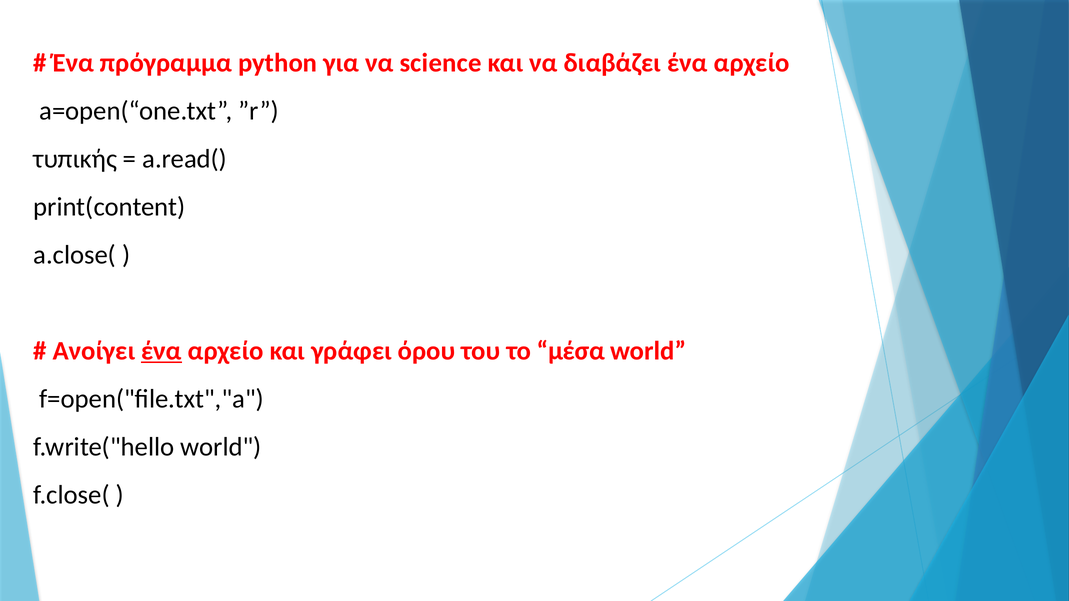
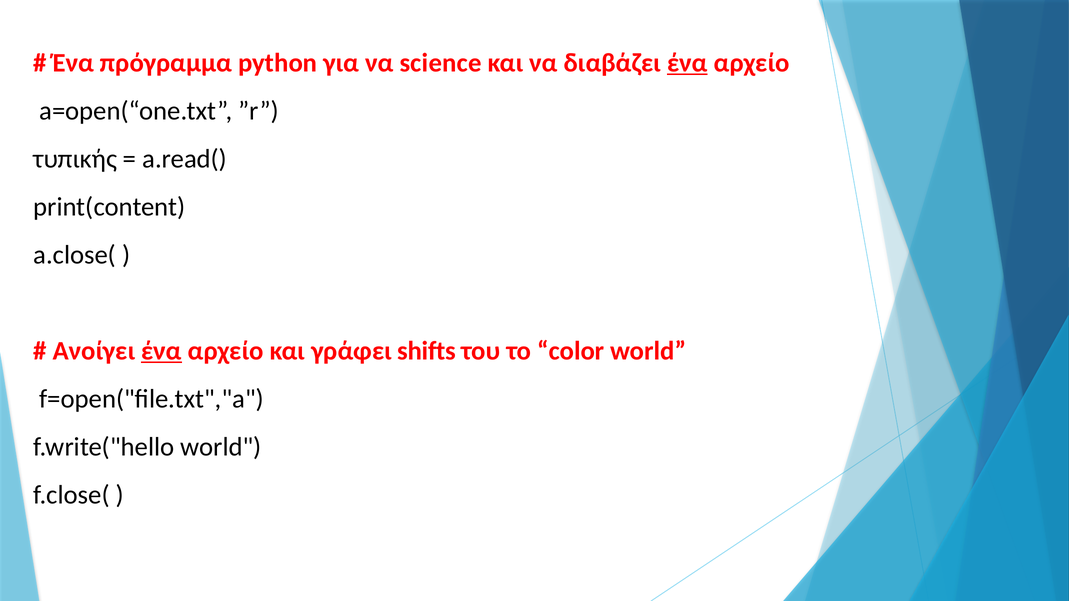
ένα at (687, 63) underline: none -> present
όρου: όρου -> shifts
μέσα: μέσα -> color
